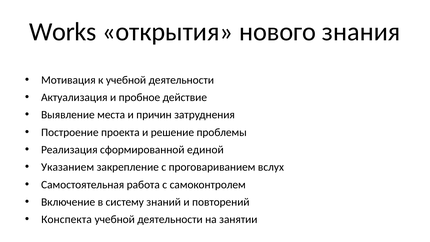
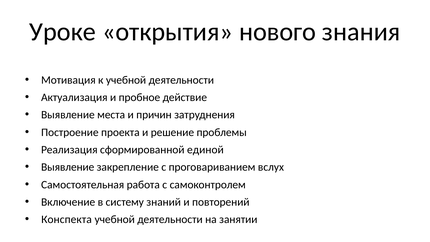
Works: Works -> Уроке
Указанием at (68, 167): Указанием -> Выявление
